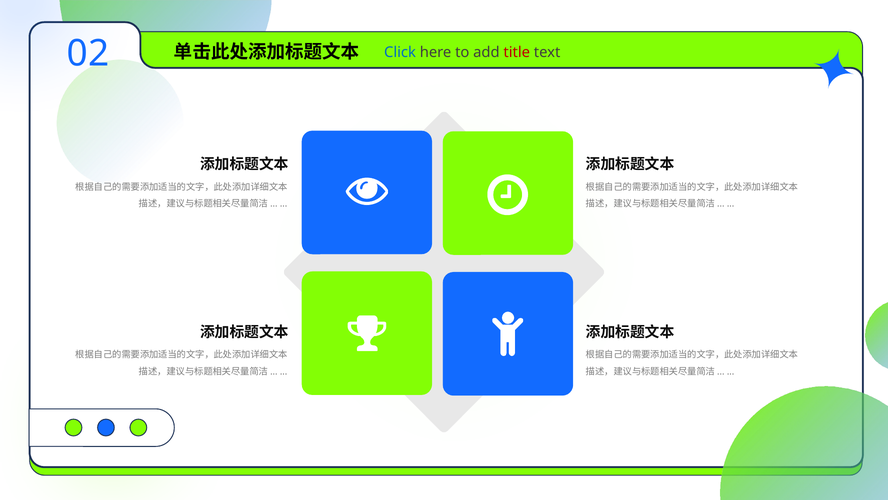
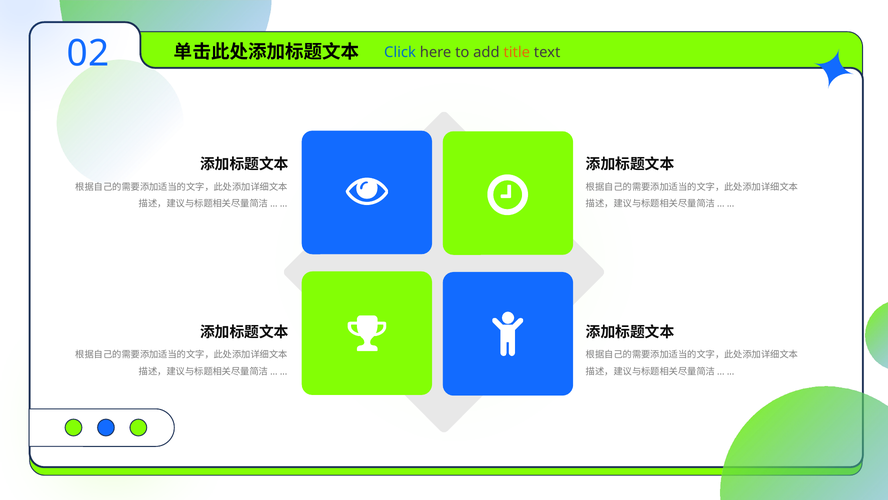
title colour: red -> orange
